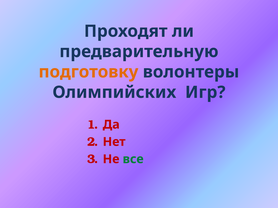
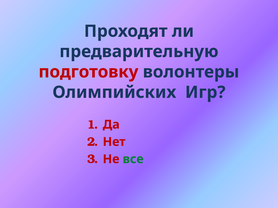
подготовку colour: orange -> red
